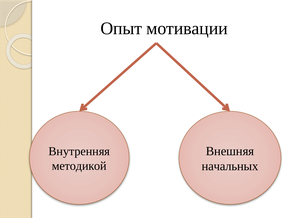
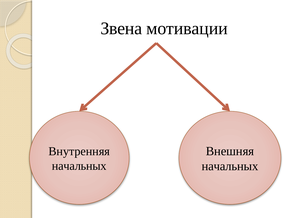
Опыт: Опыт -> Звена
методикой at (79, 166): методикой -> начальных
